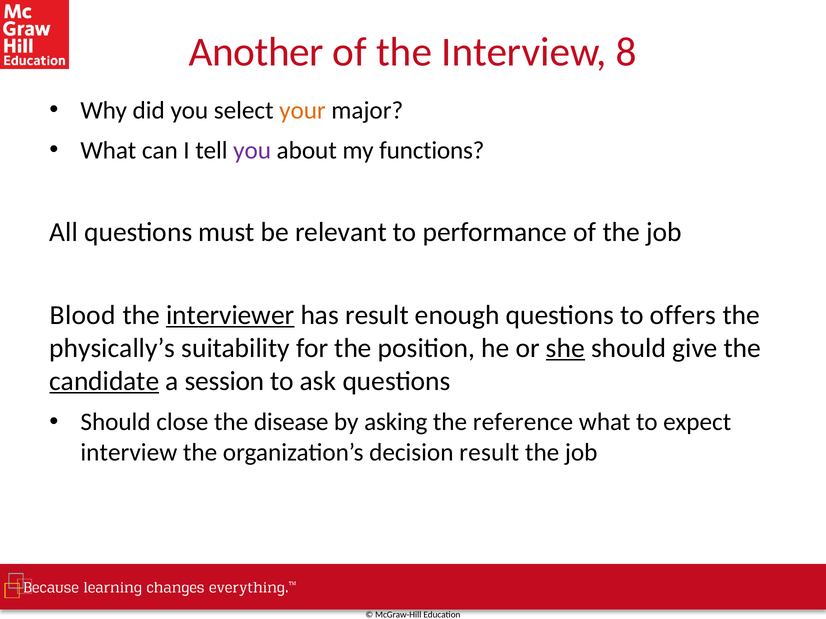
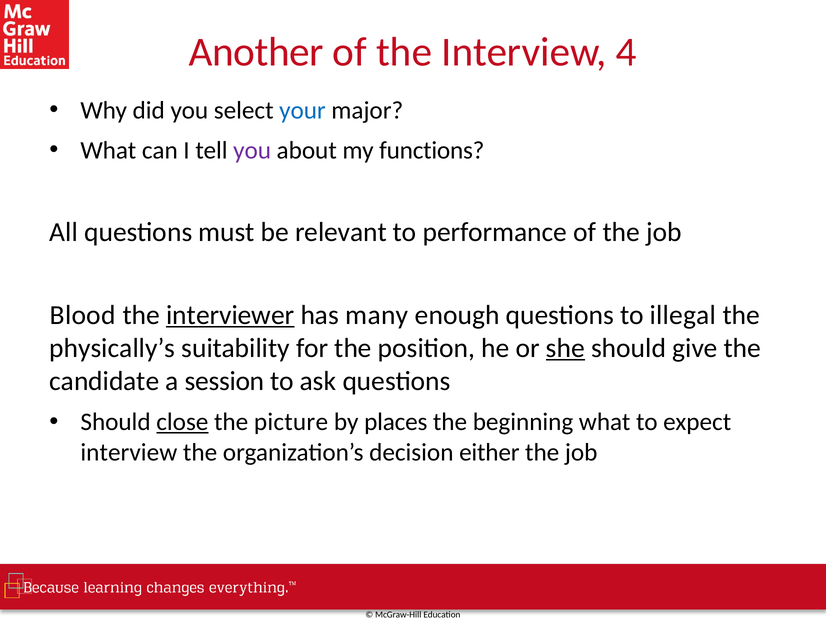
8: 8 -> 4
your colour: orange -> blue
has result: result -> many
offers: offers -> illegal
candidate underline: present -> none
close underline: none -> present
disease: disease -> picture
asking: asking -> places
reference: reference -> beginning
decision result: result -> either
